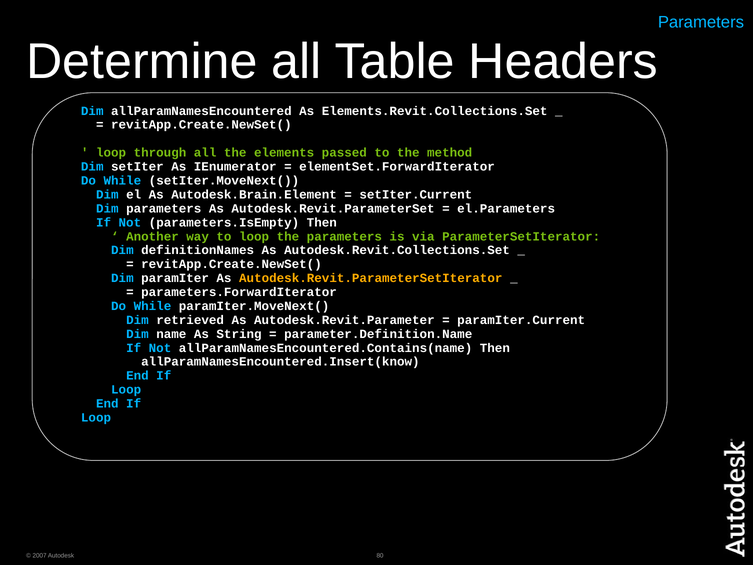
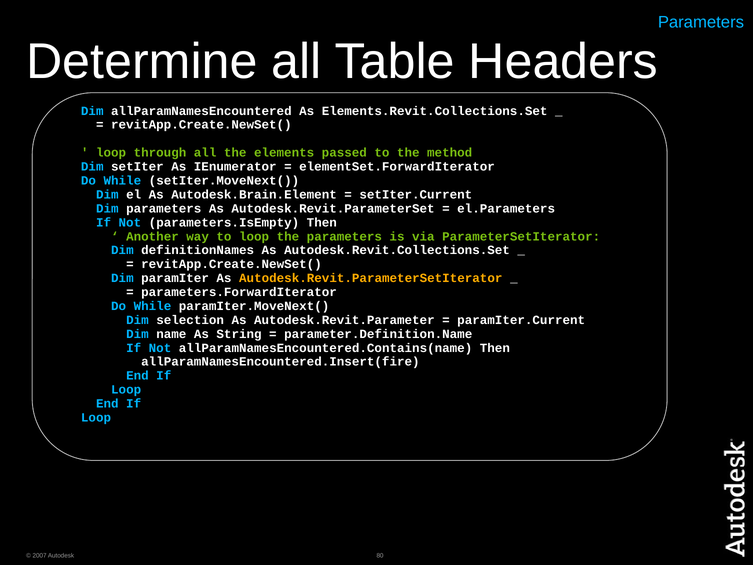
retrieved: retrieved -> selection
allParamNamesEncountered.Insert(know: allParamNamesEncountered.Insert(know -> allParamNamesEncountered.Insert(fire
